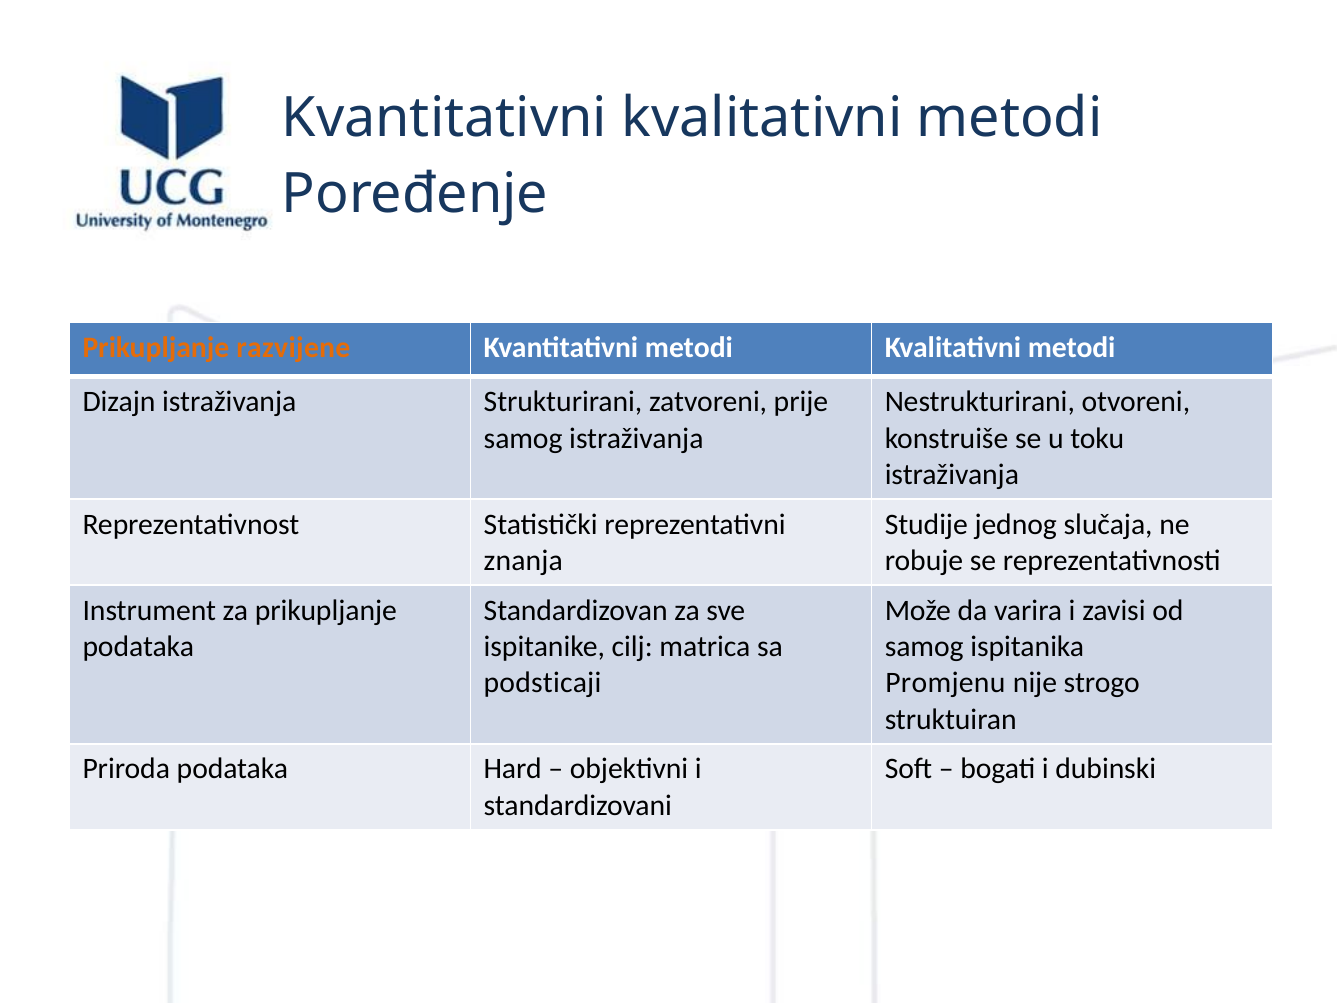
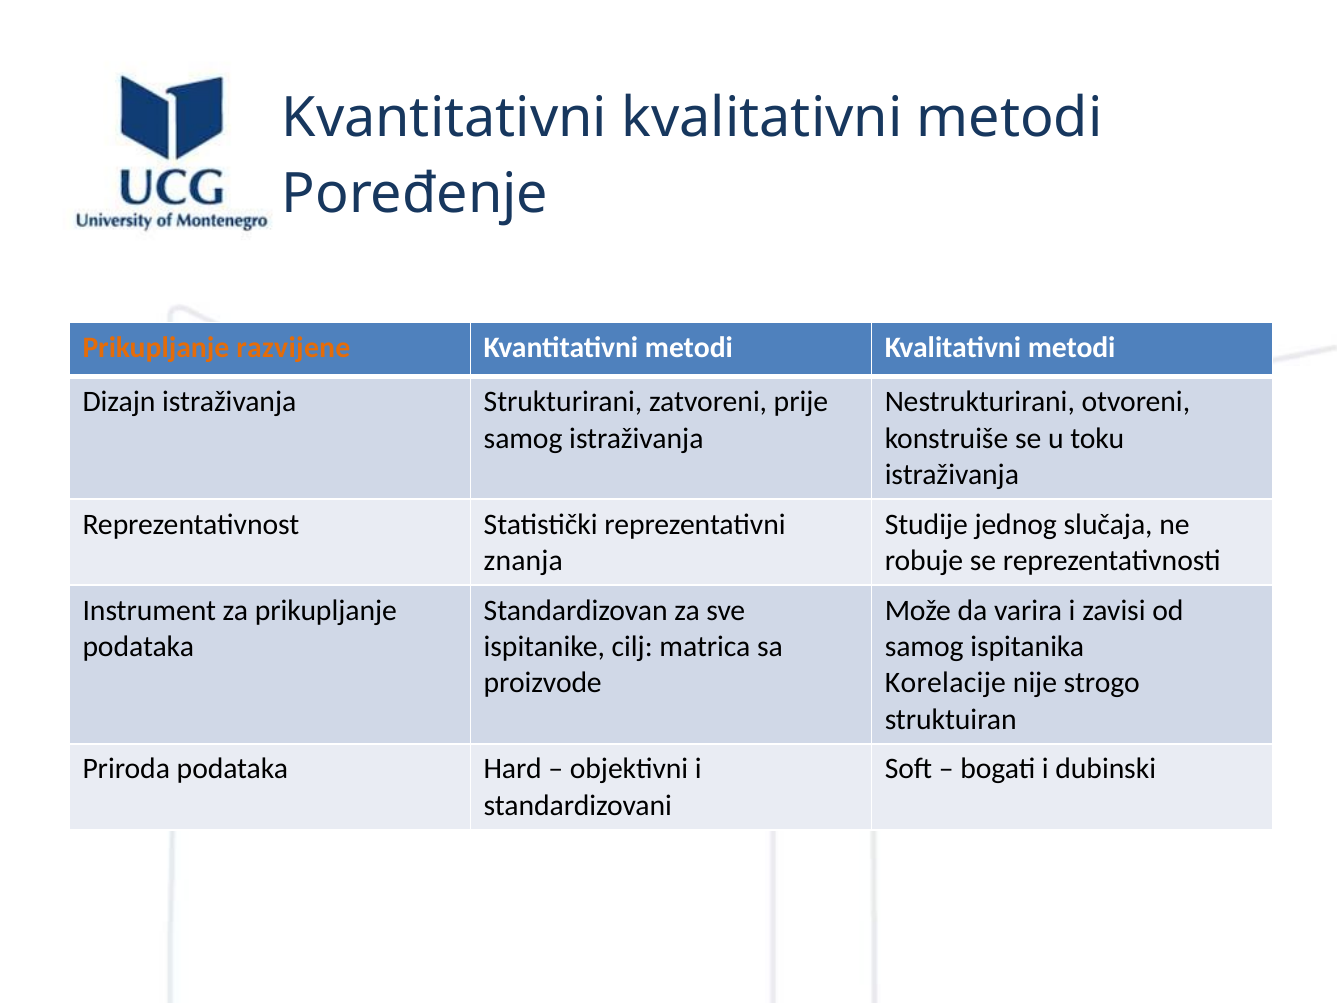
podsticaji: podsticaji -> proizvode
Promjenu: Promjenu -> Korelacije
